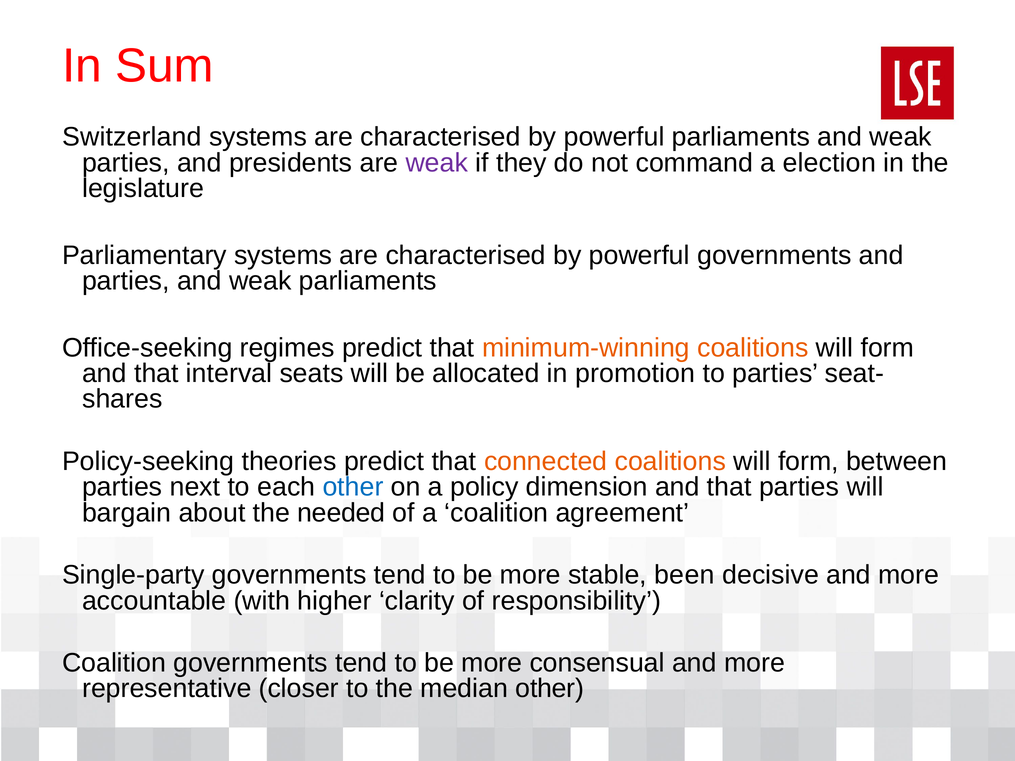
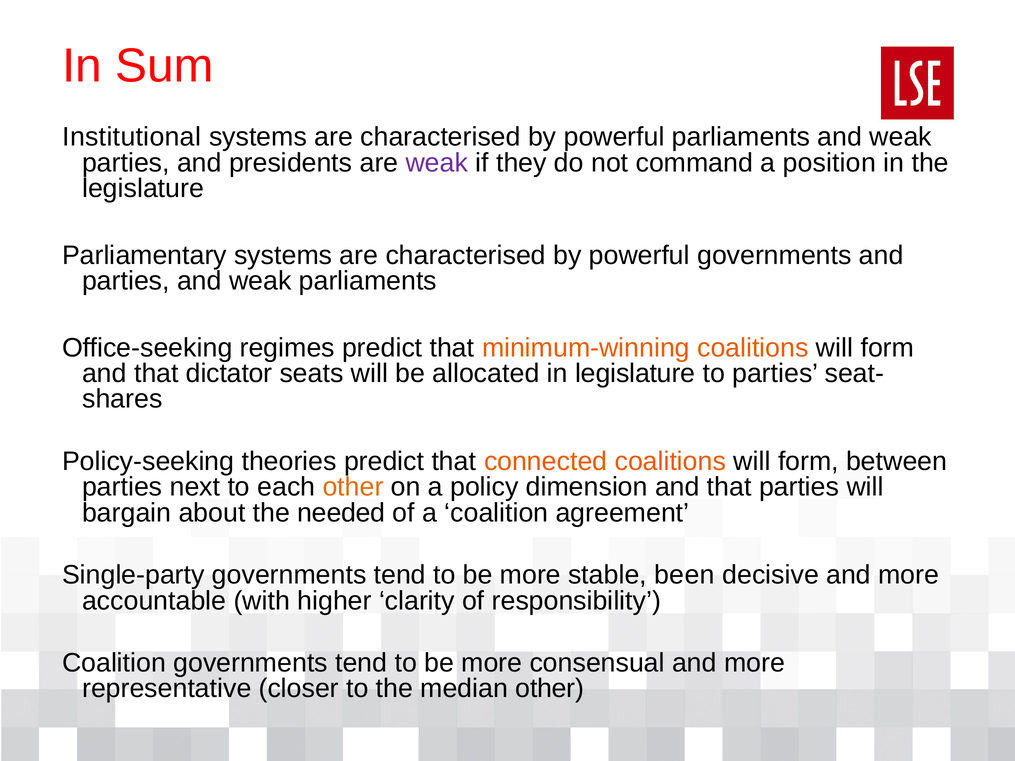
Switzerland: Switzerland -> Institutional
election: election -> position
interval: interval -> dictator
in promotion: promotion -> legislature
other at (353, 487) colour: blue -> orange
